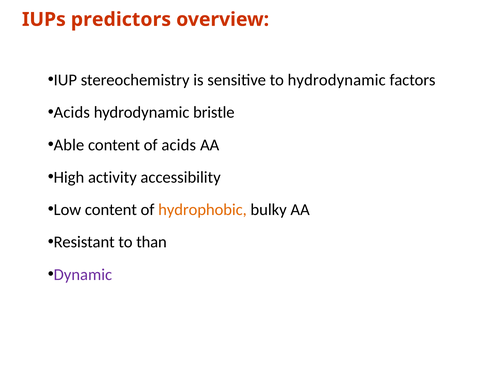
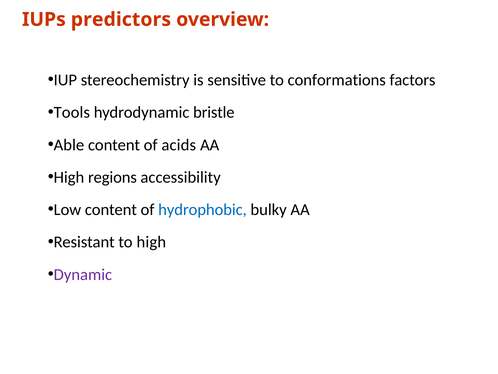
to hydrodynamic: hydrodynamic -> conformations
Acids at (72, 112): Acids -> Tools
activity: activity -> regions
hydrophobic colour: orange -> blue
to than: than -> high
